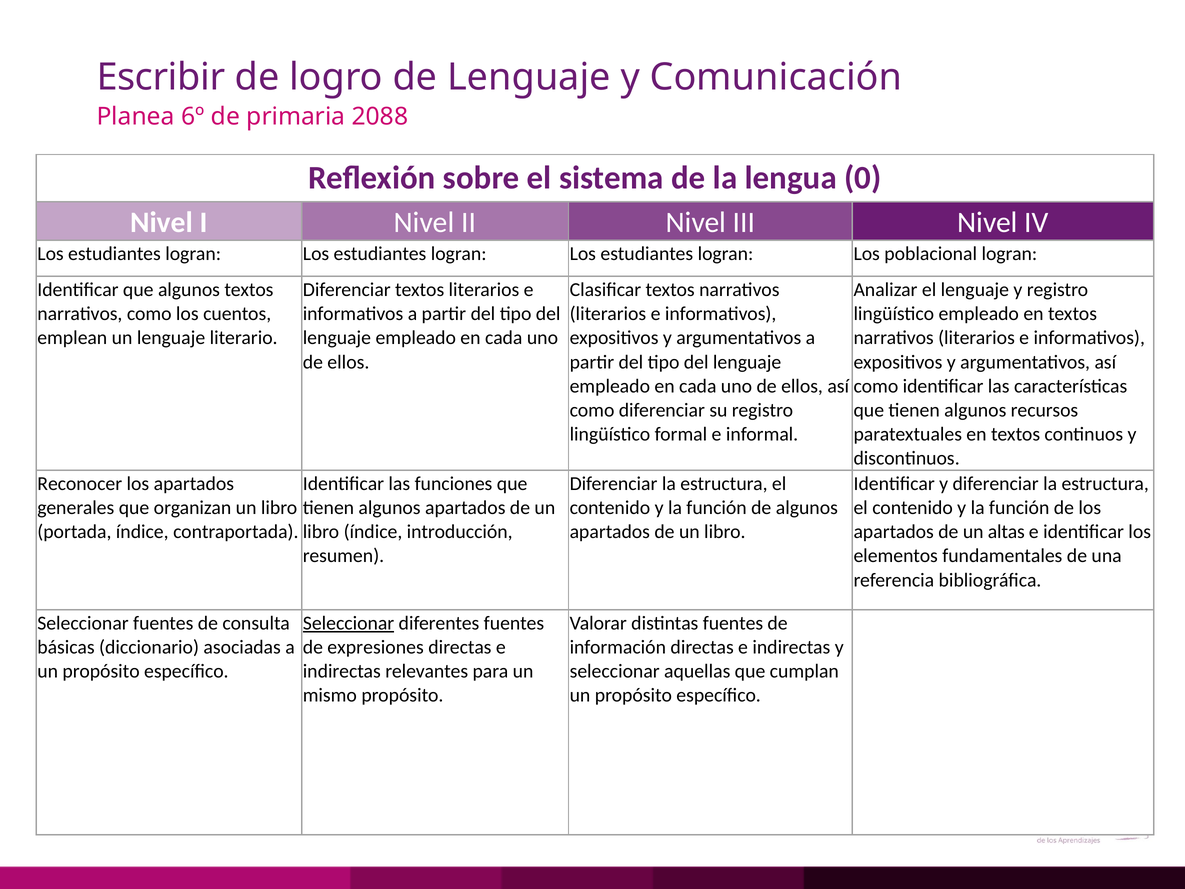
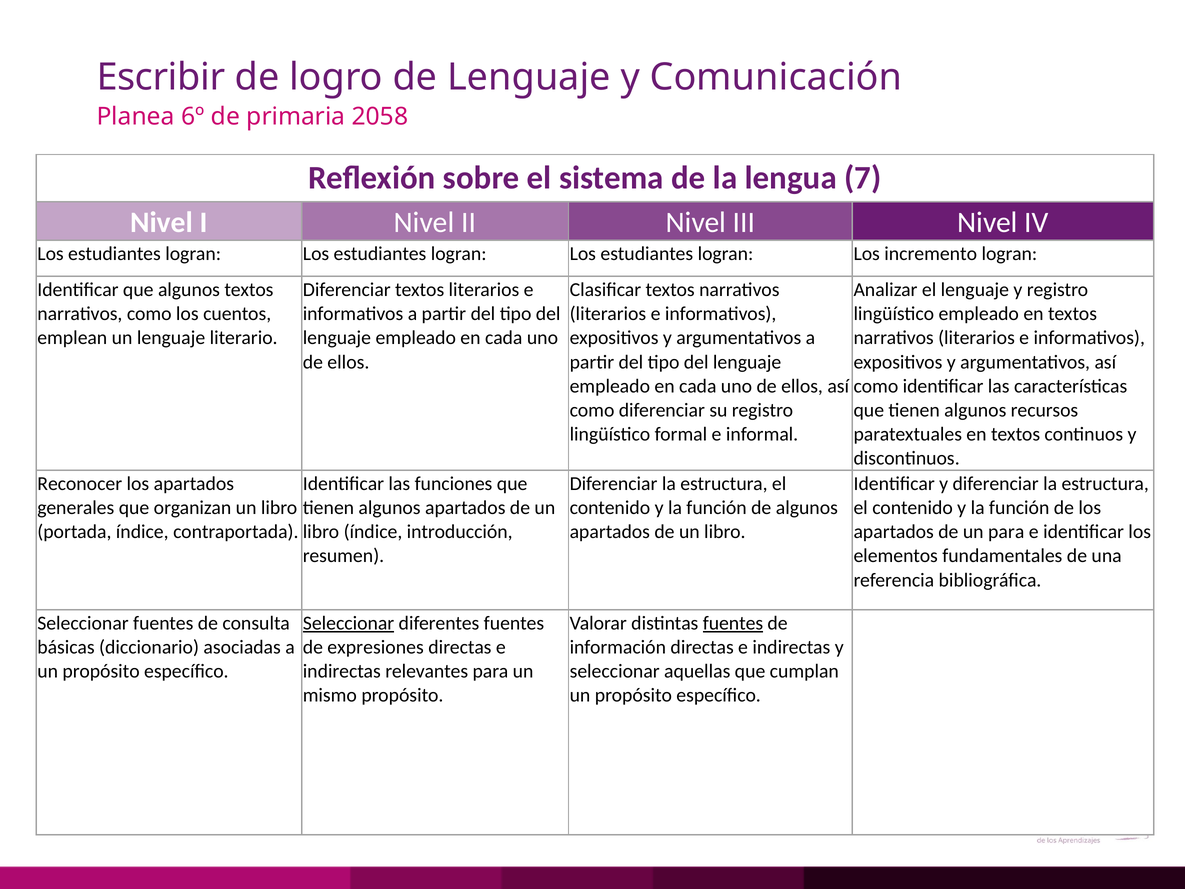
2088: 2088 -> 2058
0: 0 -> 7
poblacional: poblacional -> incremento
un altas: altas -> para
fuentes at (733, 623) underline: none -> present
